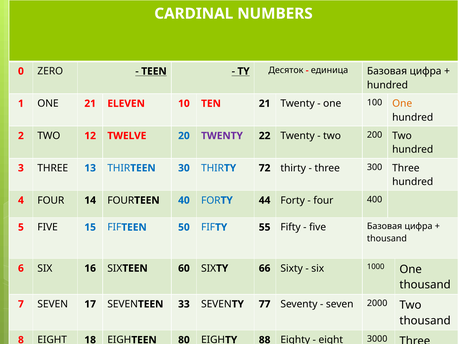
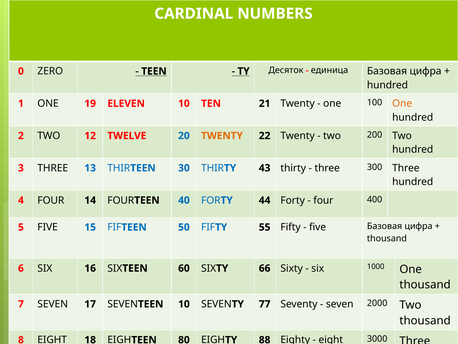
ONE 21: 21 -> 19
TWENTY at (222, 136) colour: purple -> orange
72: 72 -> 43
SEVENTEEN 33: 33 -> 10
